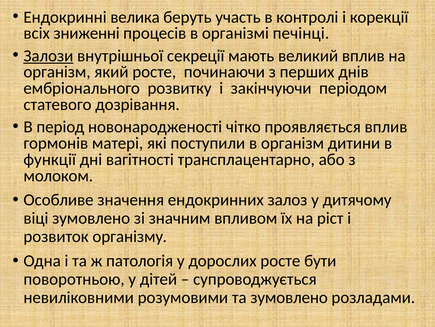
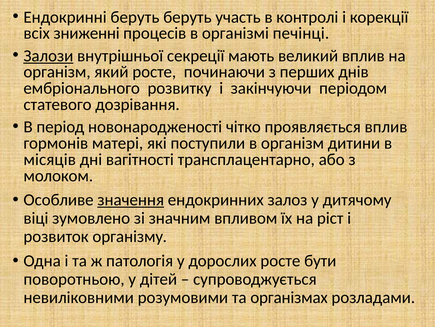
Ендокринні велика: велика -> беруть
функції: функції -> мiсяцiв
значення underline: none -> present
та зумовлено: зумовлено -> організмах
